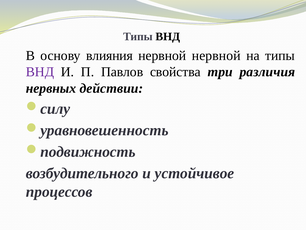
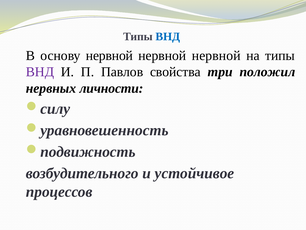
ВНД at (168, 37) colour: black -> blue
основу влияния: влияния -> нервной
различия: различия -> положил
действии: действии -> личности
